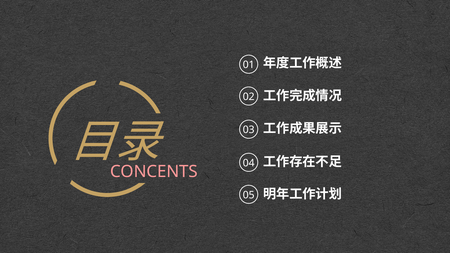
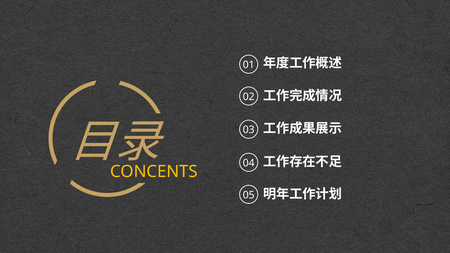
CONCENTS colour: pink -> yellow
